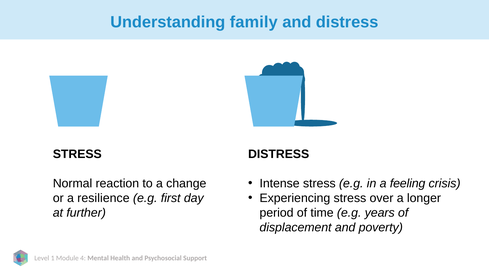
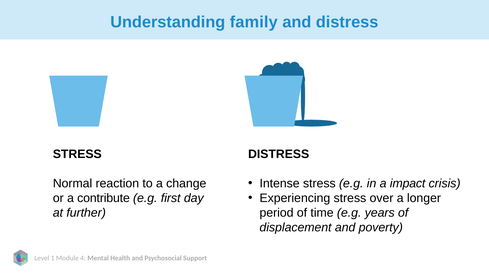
feeling: feeling -> impact
resilience: resilience -> contribute
